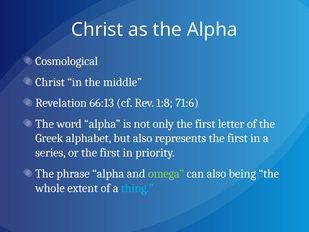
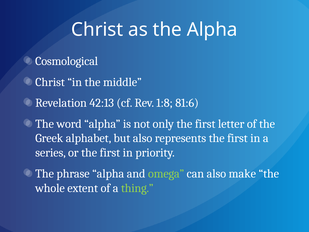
66:13: 66:13 -> 42:13
71:6: 71:6 -> 81:6
being: being -> make
thing colour: light blue -> light green
